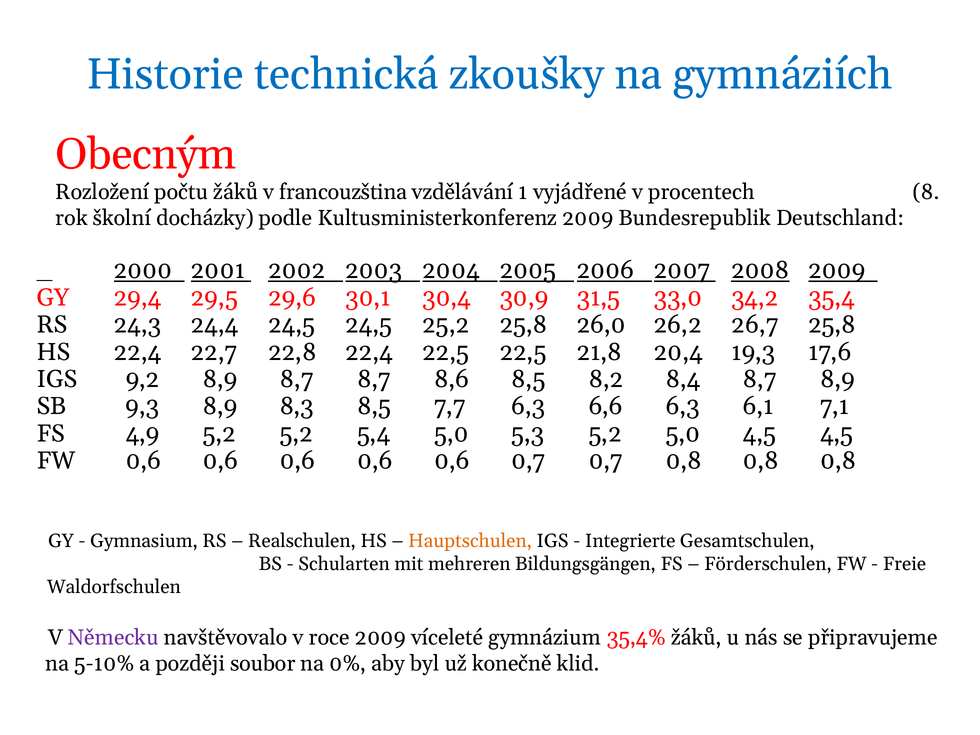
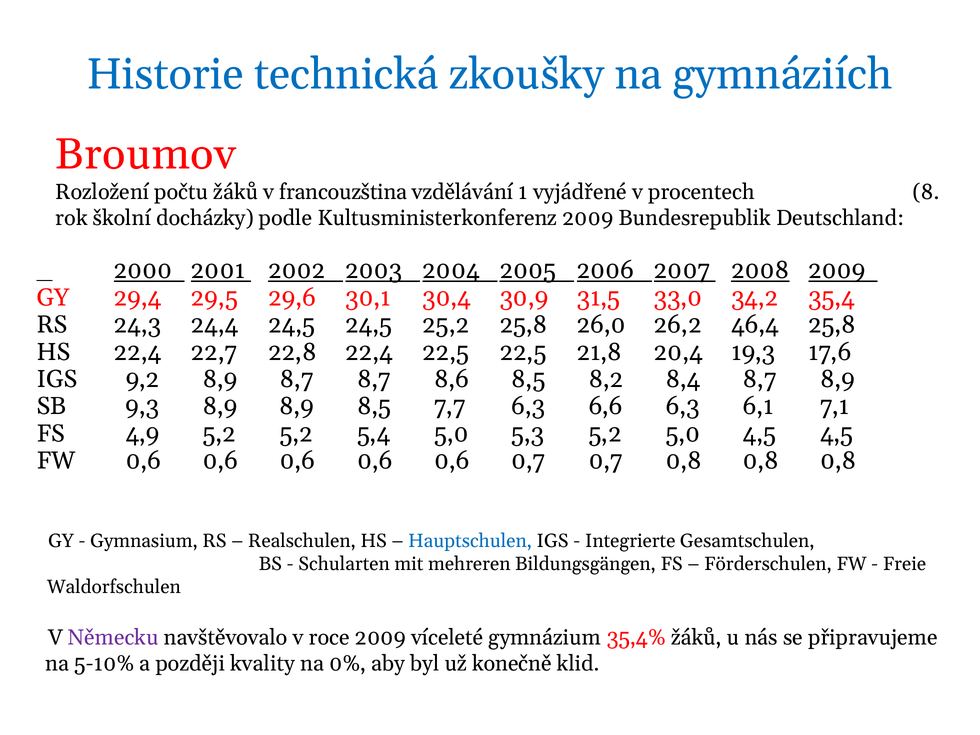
Obecným: Obecným -> Broumov
26,7: 26,7 -> 46,4
8,9 8,3: 8,3 -> 8,9
Hauptschulen colour: orange -> blue
soubor: soubor -> kvality
